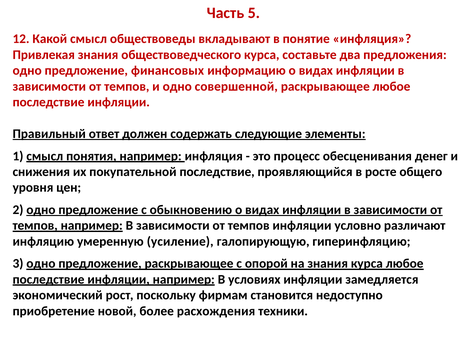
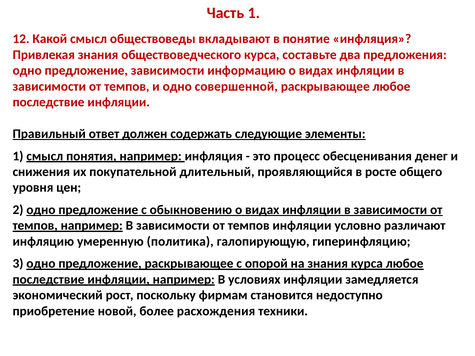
Часть 5: 5 -> 1
предложение финансовых: финансовых -> зависимости
покупательной последствие: последствие -> длительный
усиление: усиление -> политика
